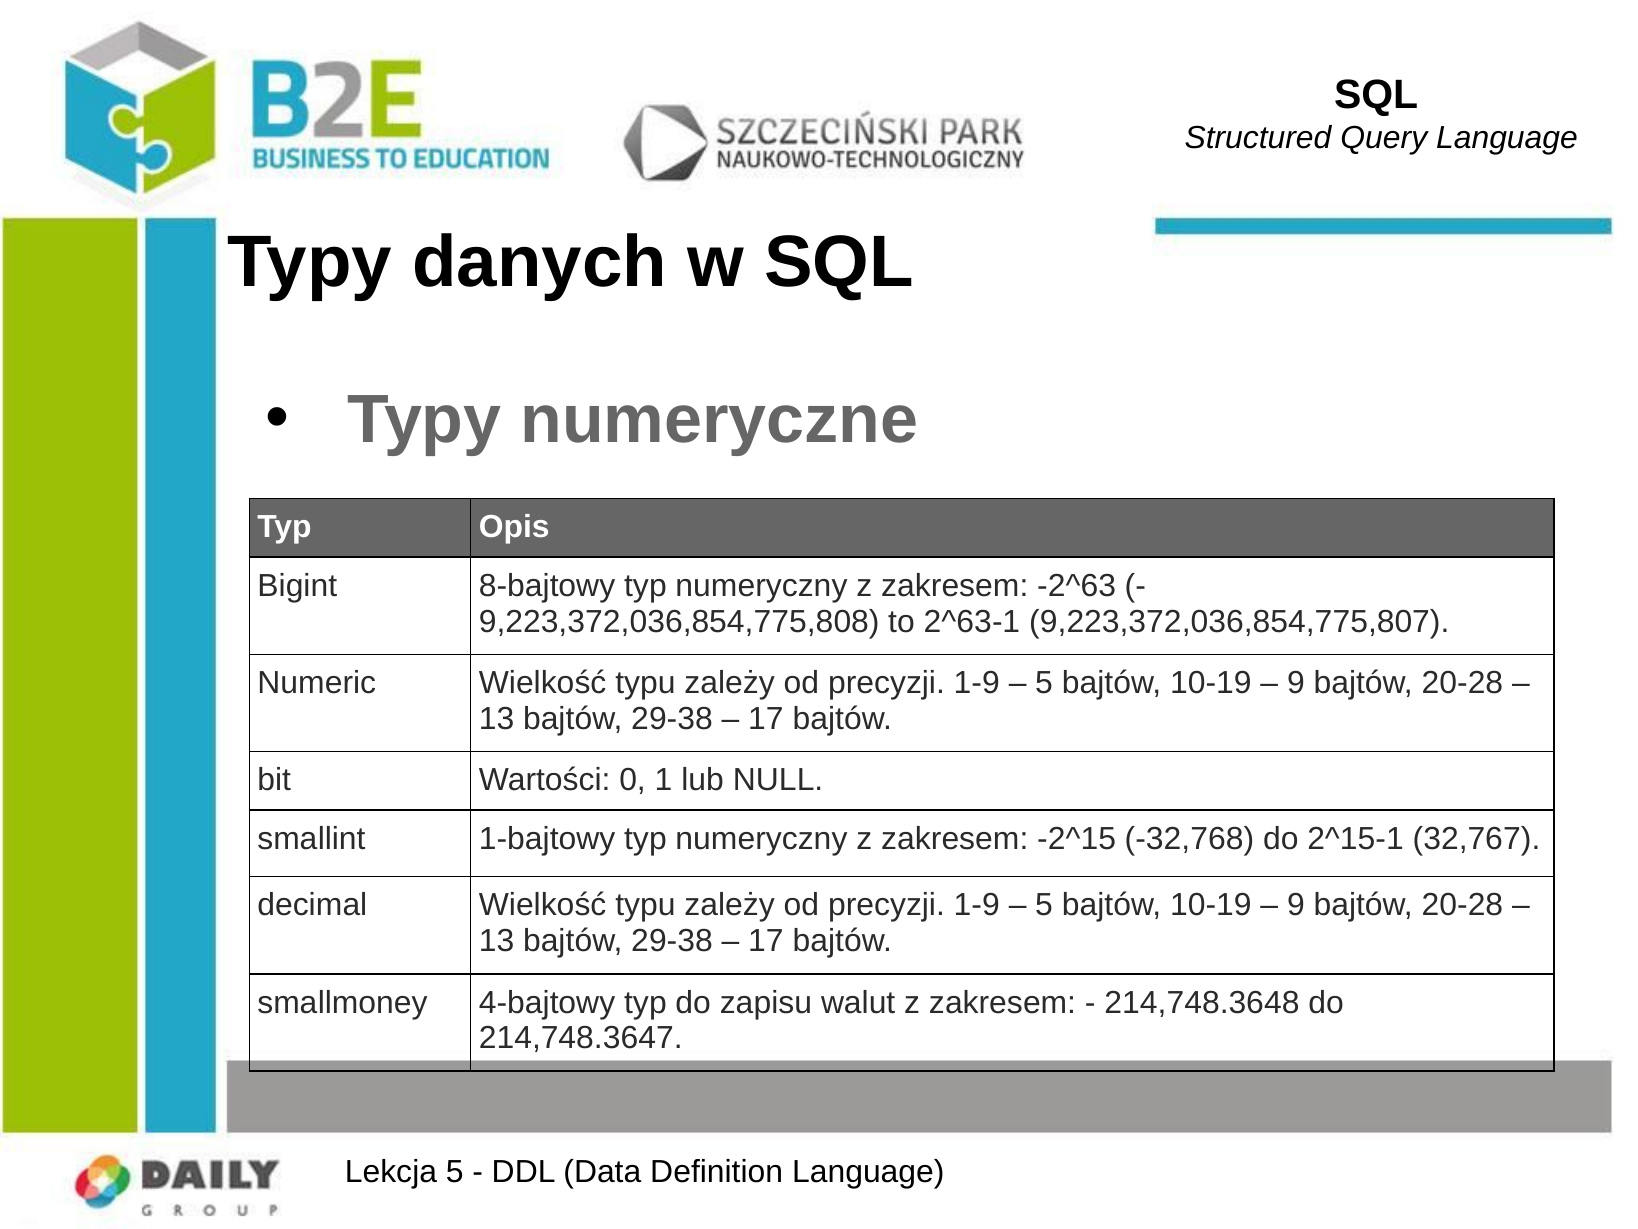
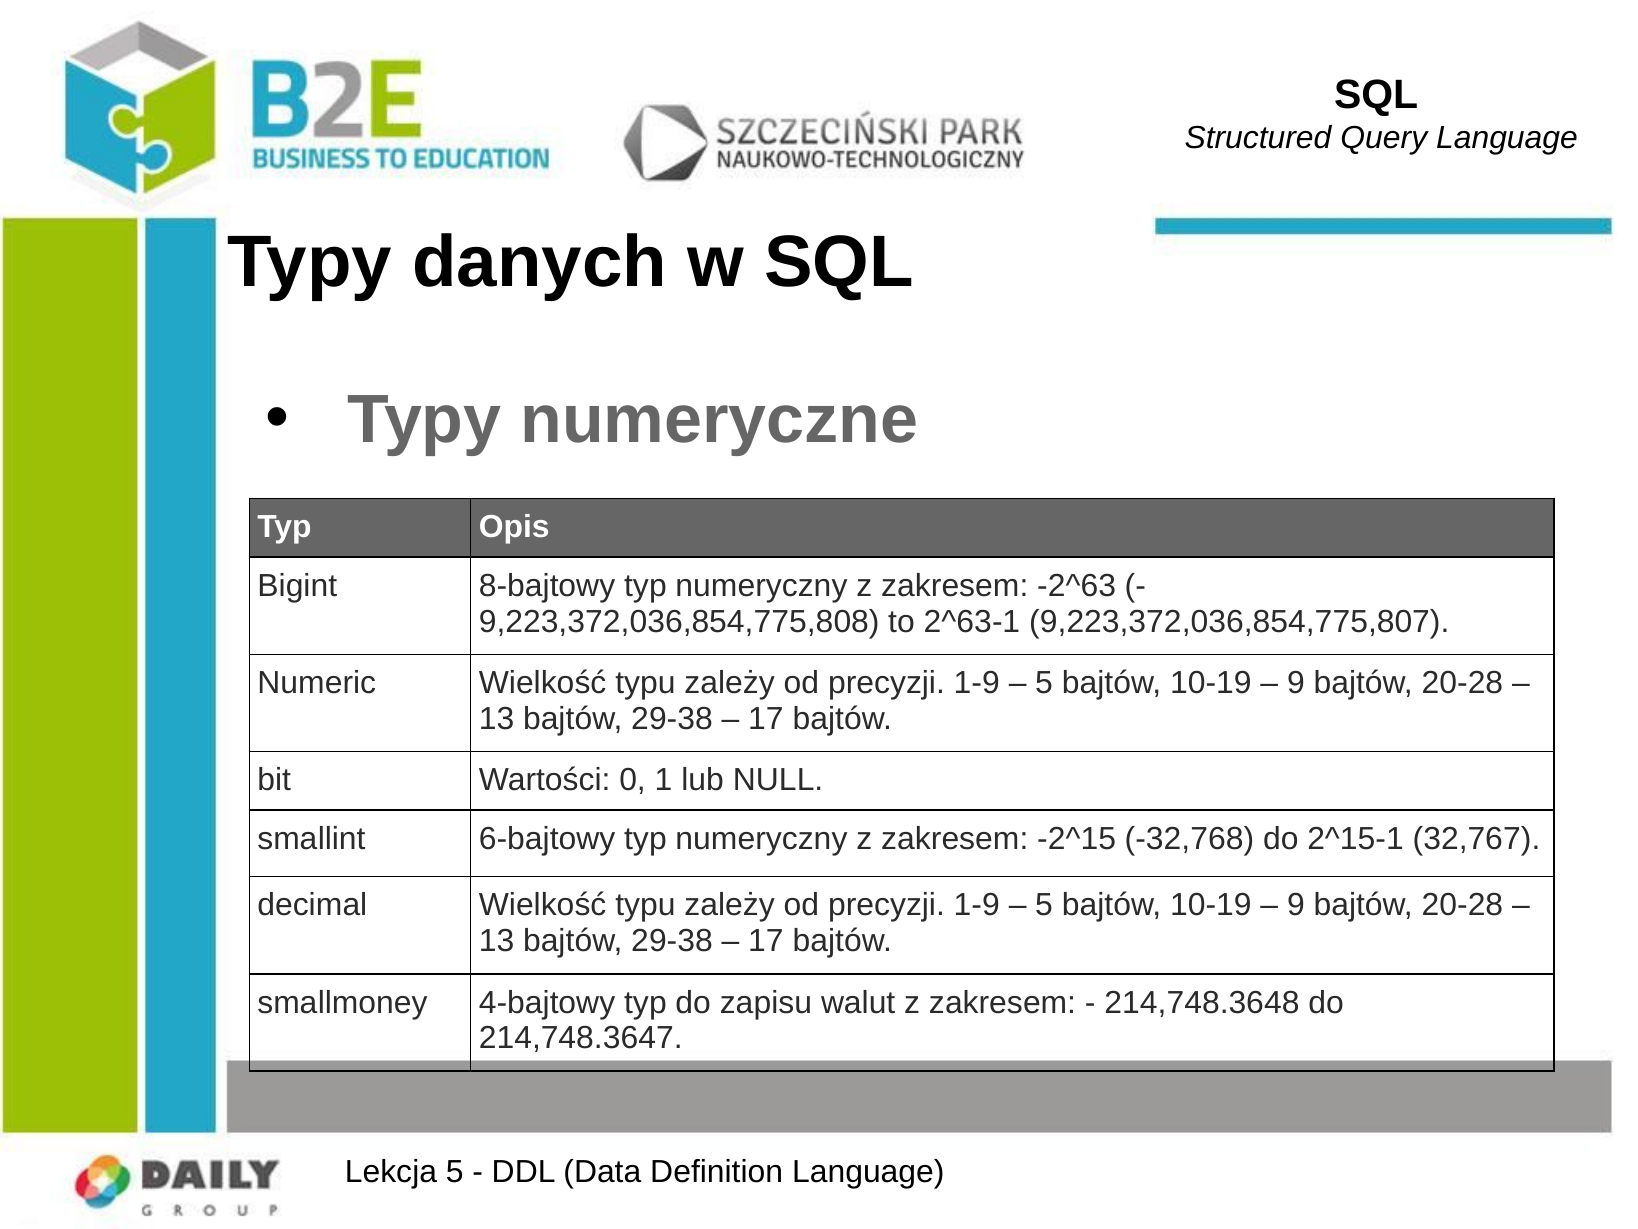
1-bajtowy: 1-bajtowy -> 6-bajtowy
